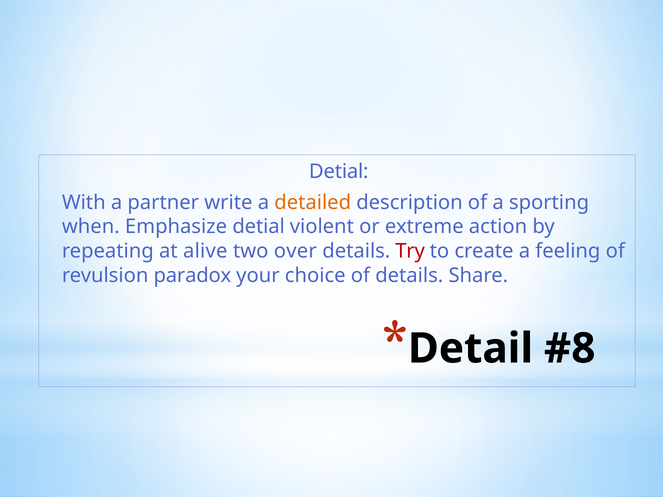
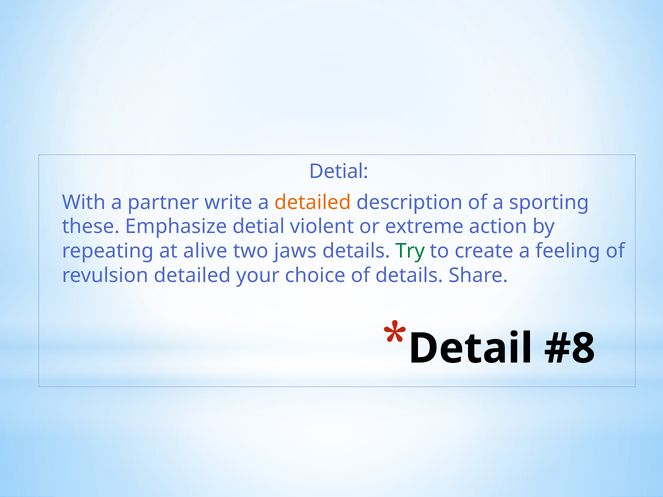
when: when -> these
over: over -> jaws
Try colour: red -> green
revulsion paradox: paradox -> detailed
